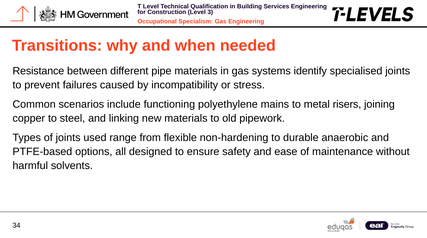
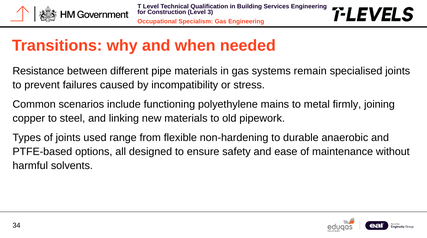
identify: identify -> remain
risers: risers -> firmly
